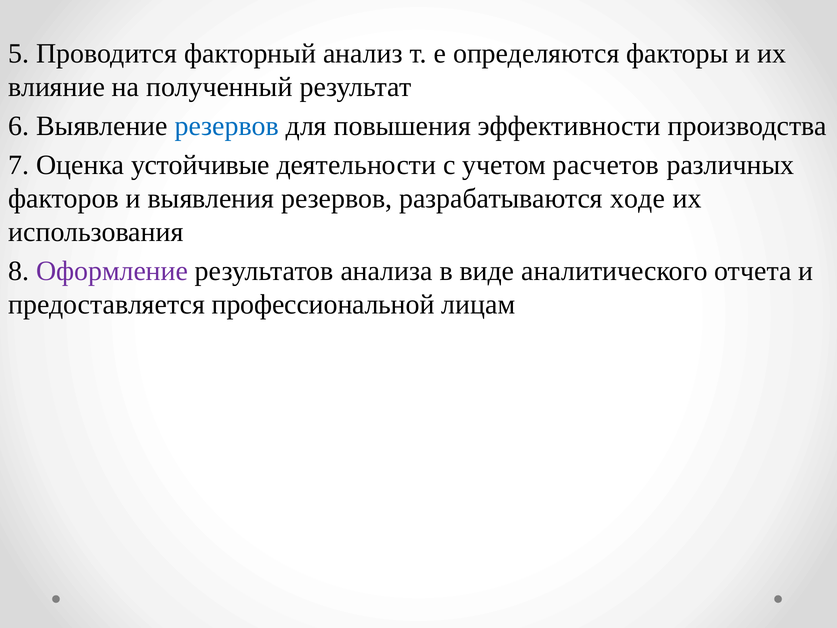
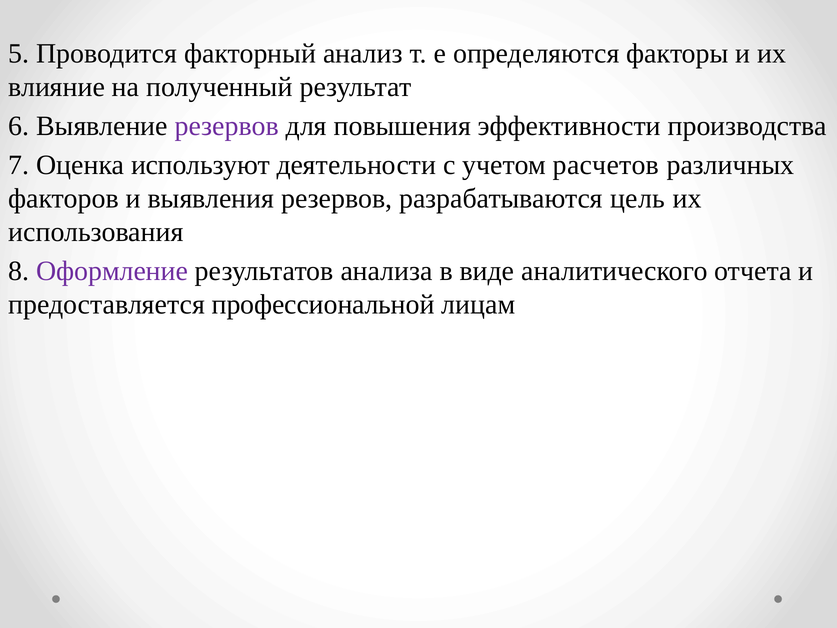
резервов at (227, 126) colour: blue -> purple
устойчивые: устойчивые -> используют
ходе: ходе -> цель
